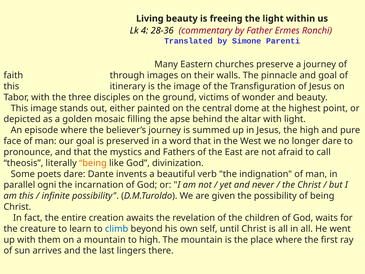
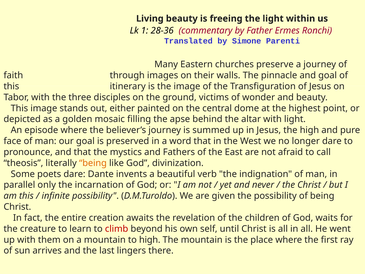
4: 4 -> 1
ogni: ogni -> only
climb colour: blue -> red
